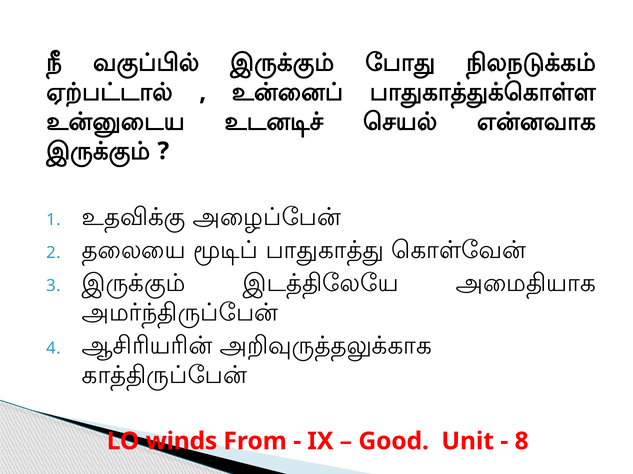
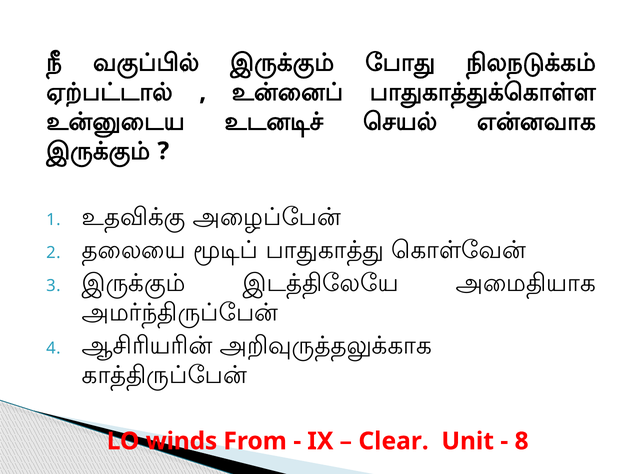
Good: Good -> Clear
